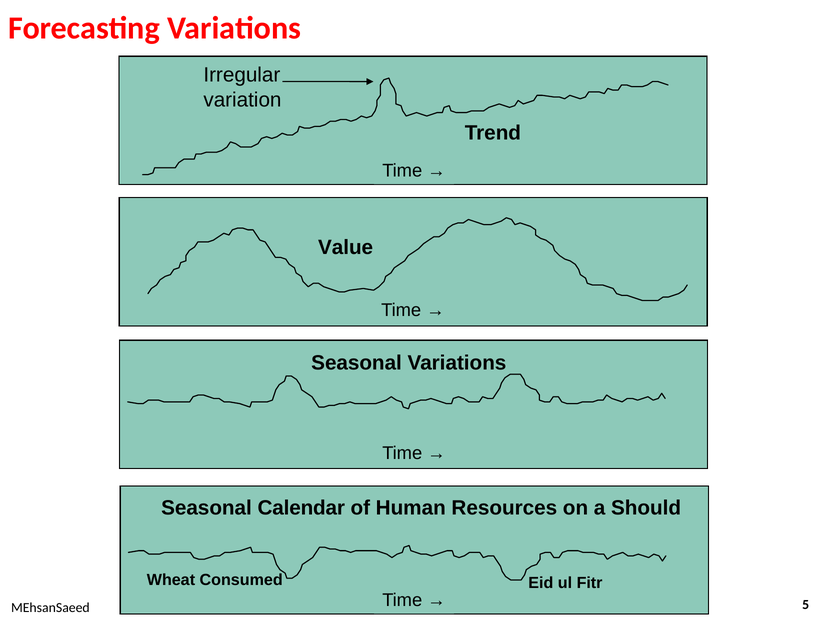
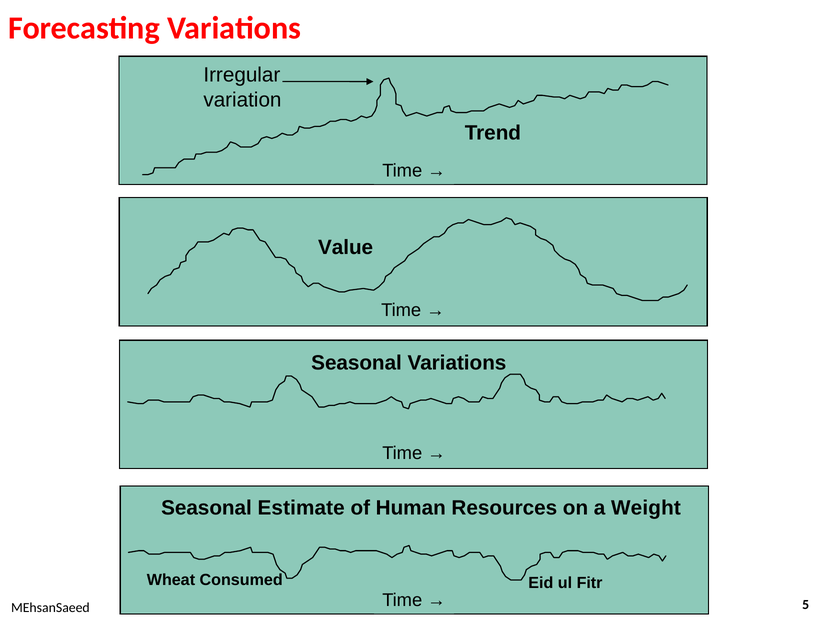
Calendar: Calendar -> Estimate
Should: Should -> Weight
